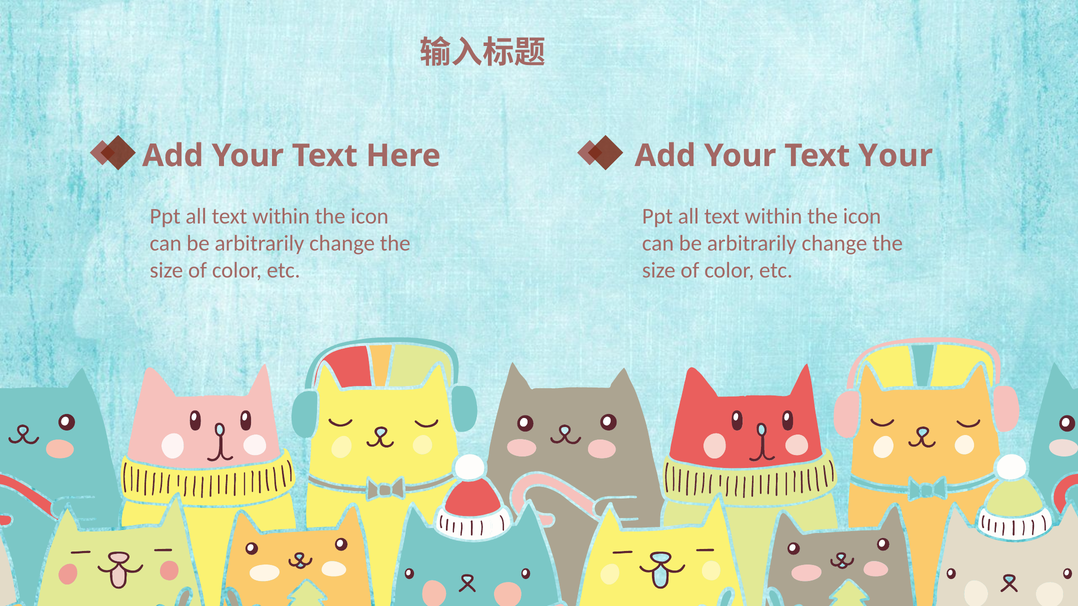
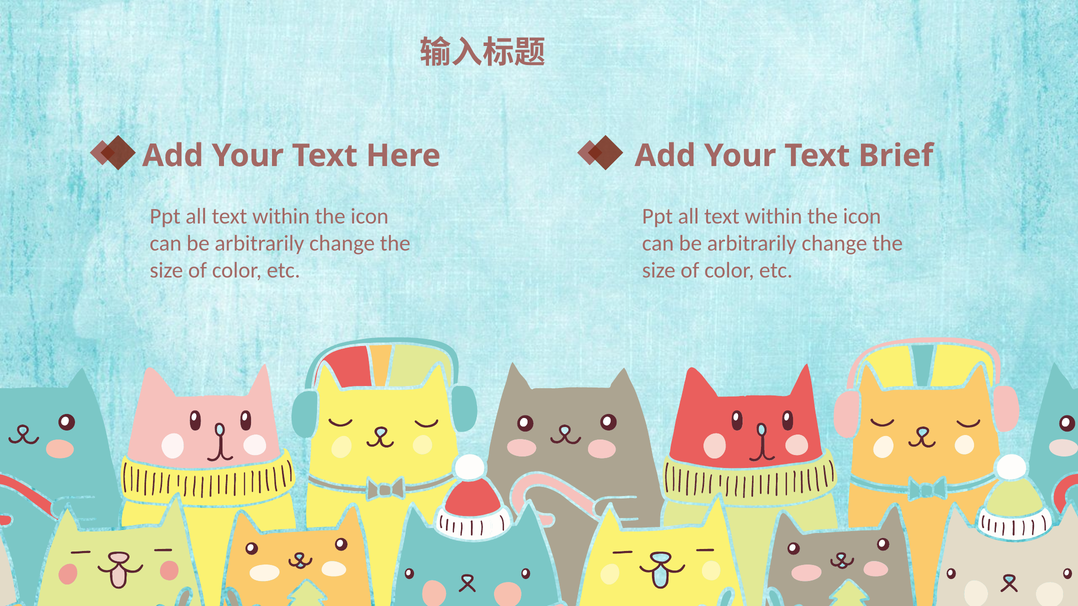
Text Your: Your -> Brief
